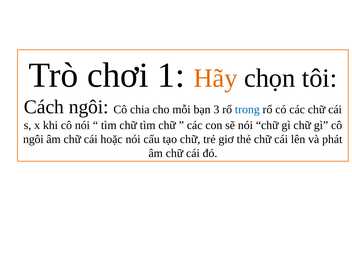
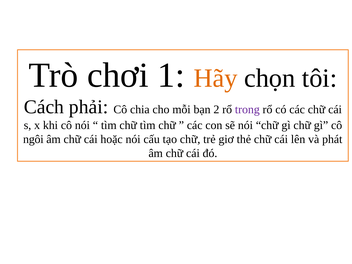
Cách ngôi: ngôi -> phải
3: 3 -> 2
trong colour: blue -> purple
